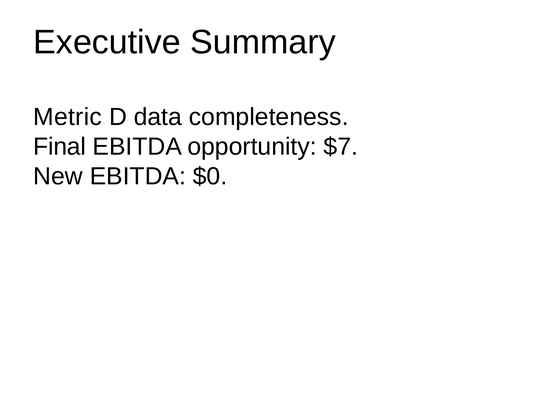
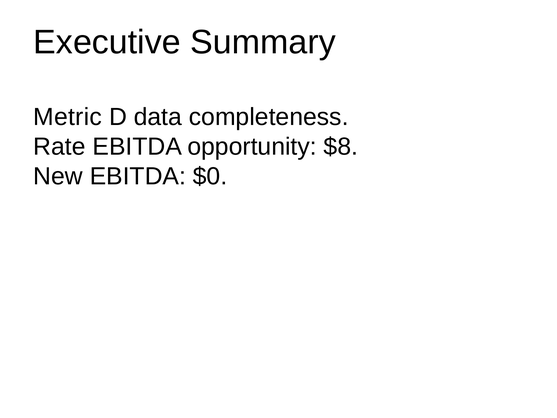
Final: Final -> Rate
$7: $7 -> $8
